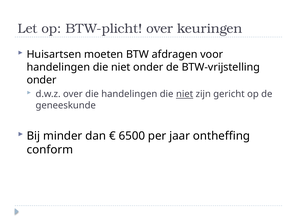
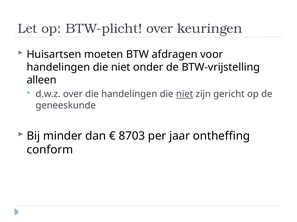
onder at (42, 80): onder -> alleen
6500: 6500 -> 8703
